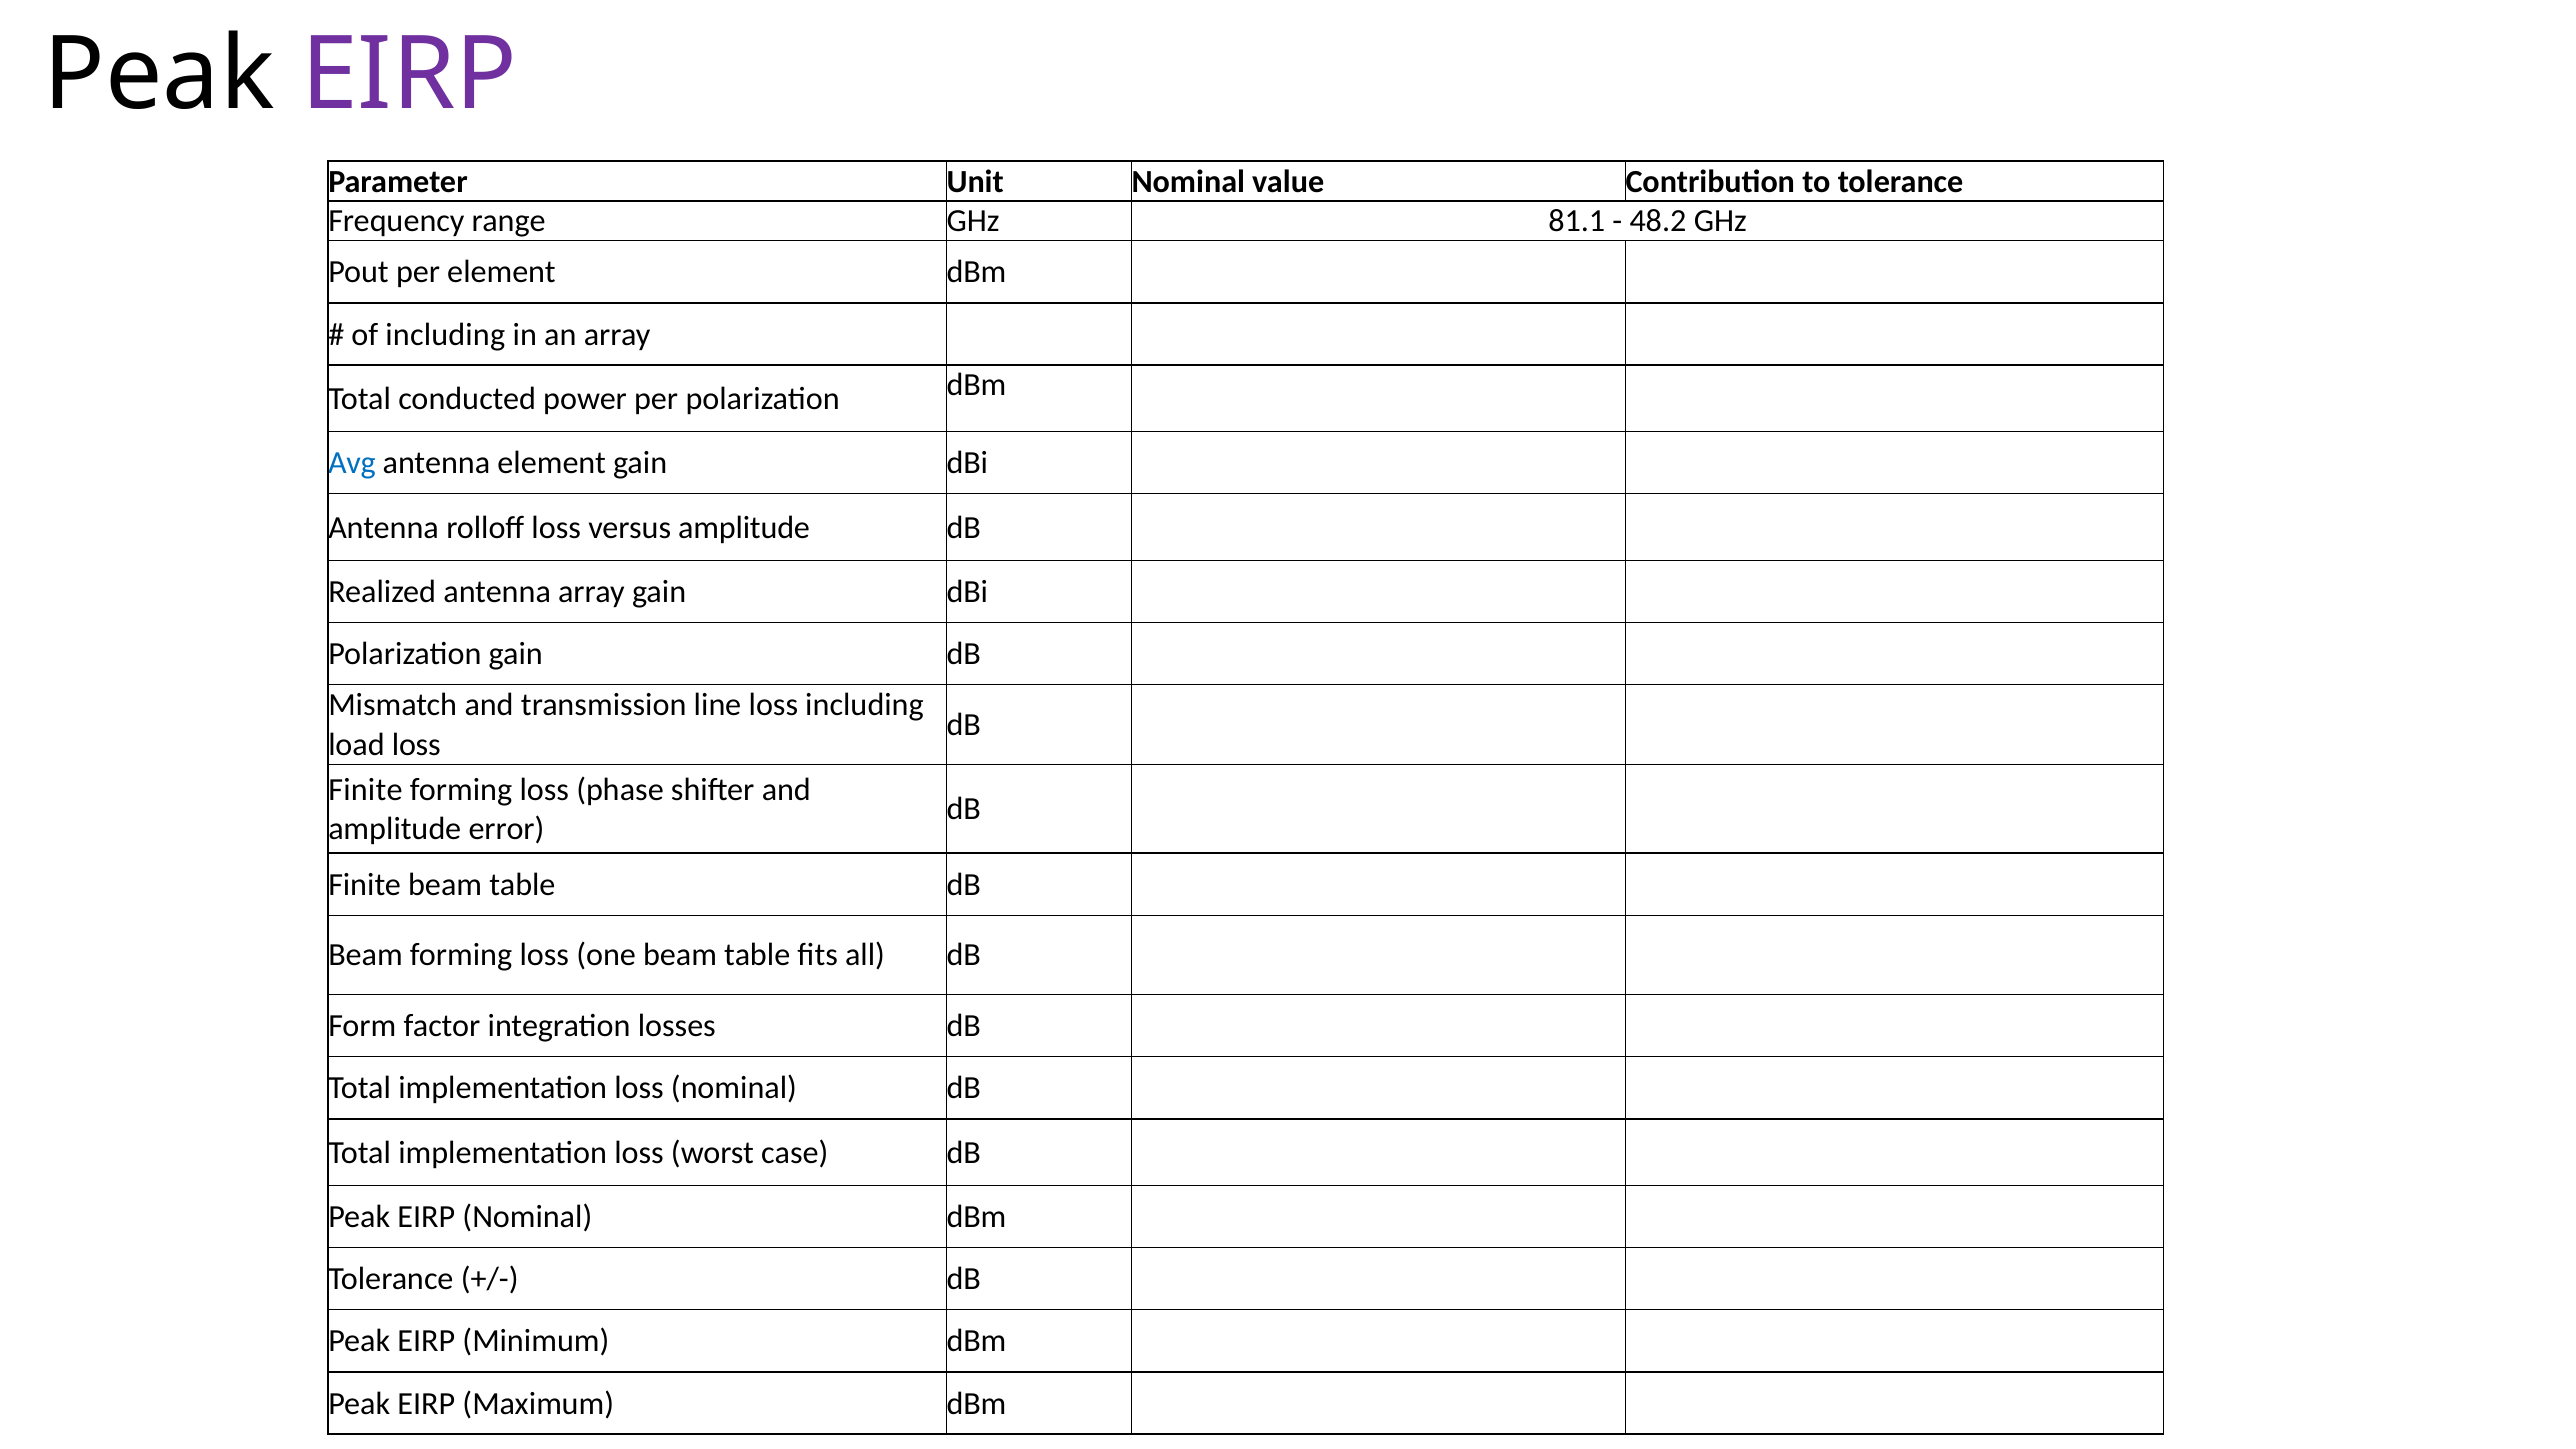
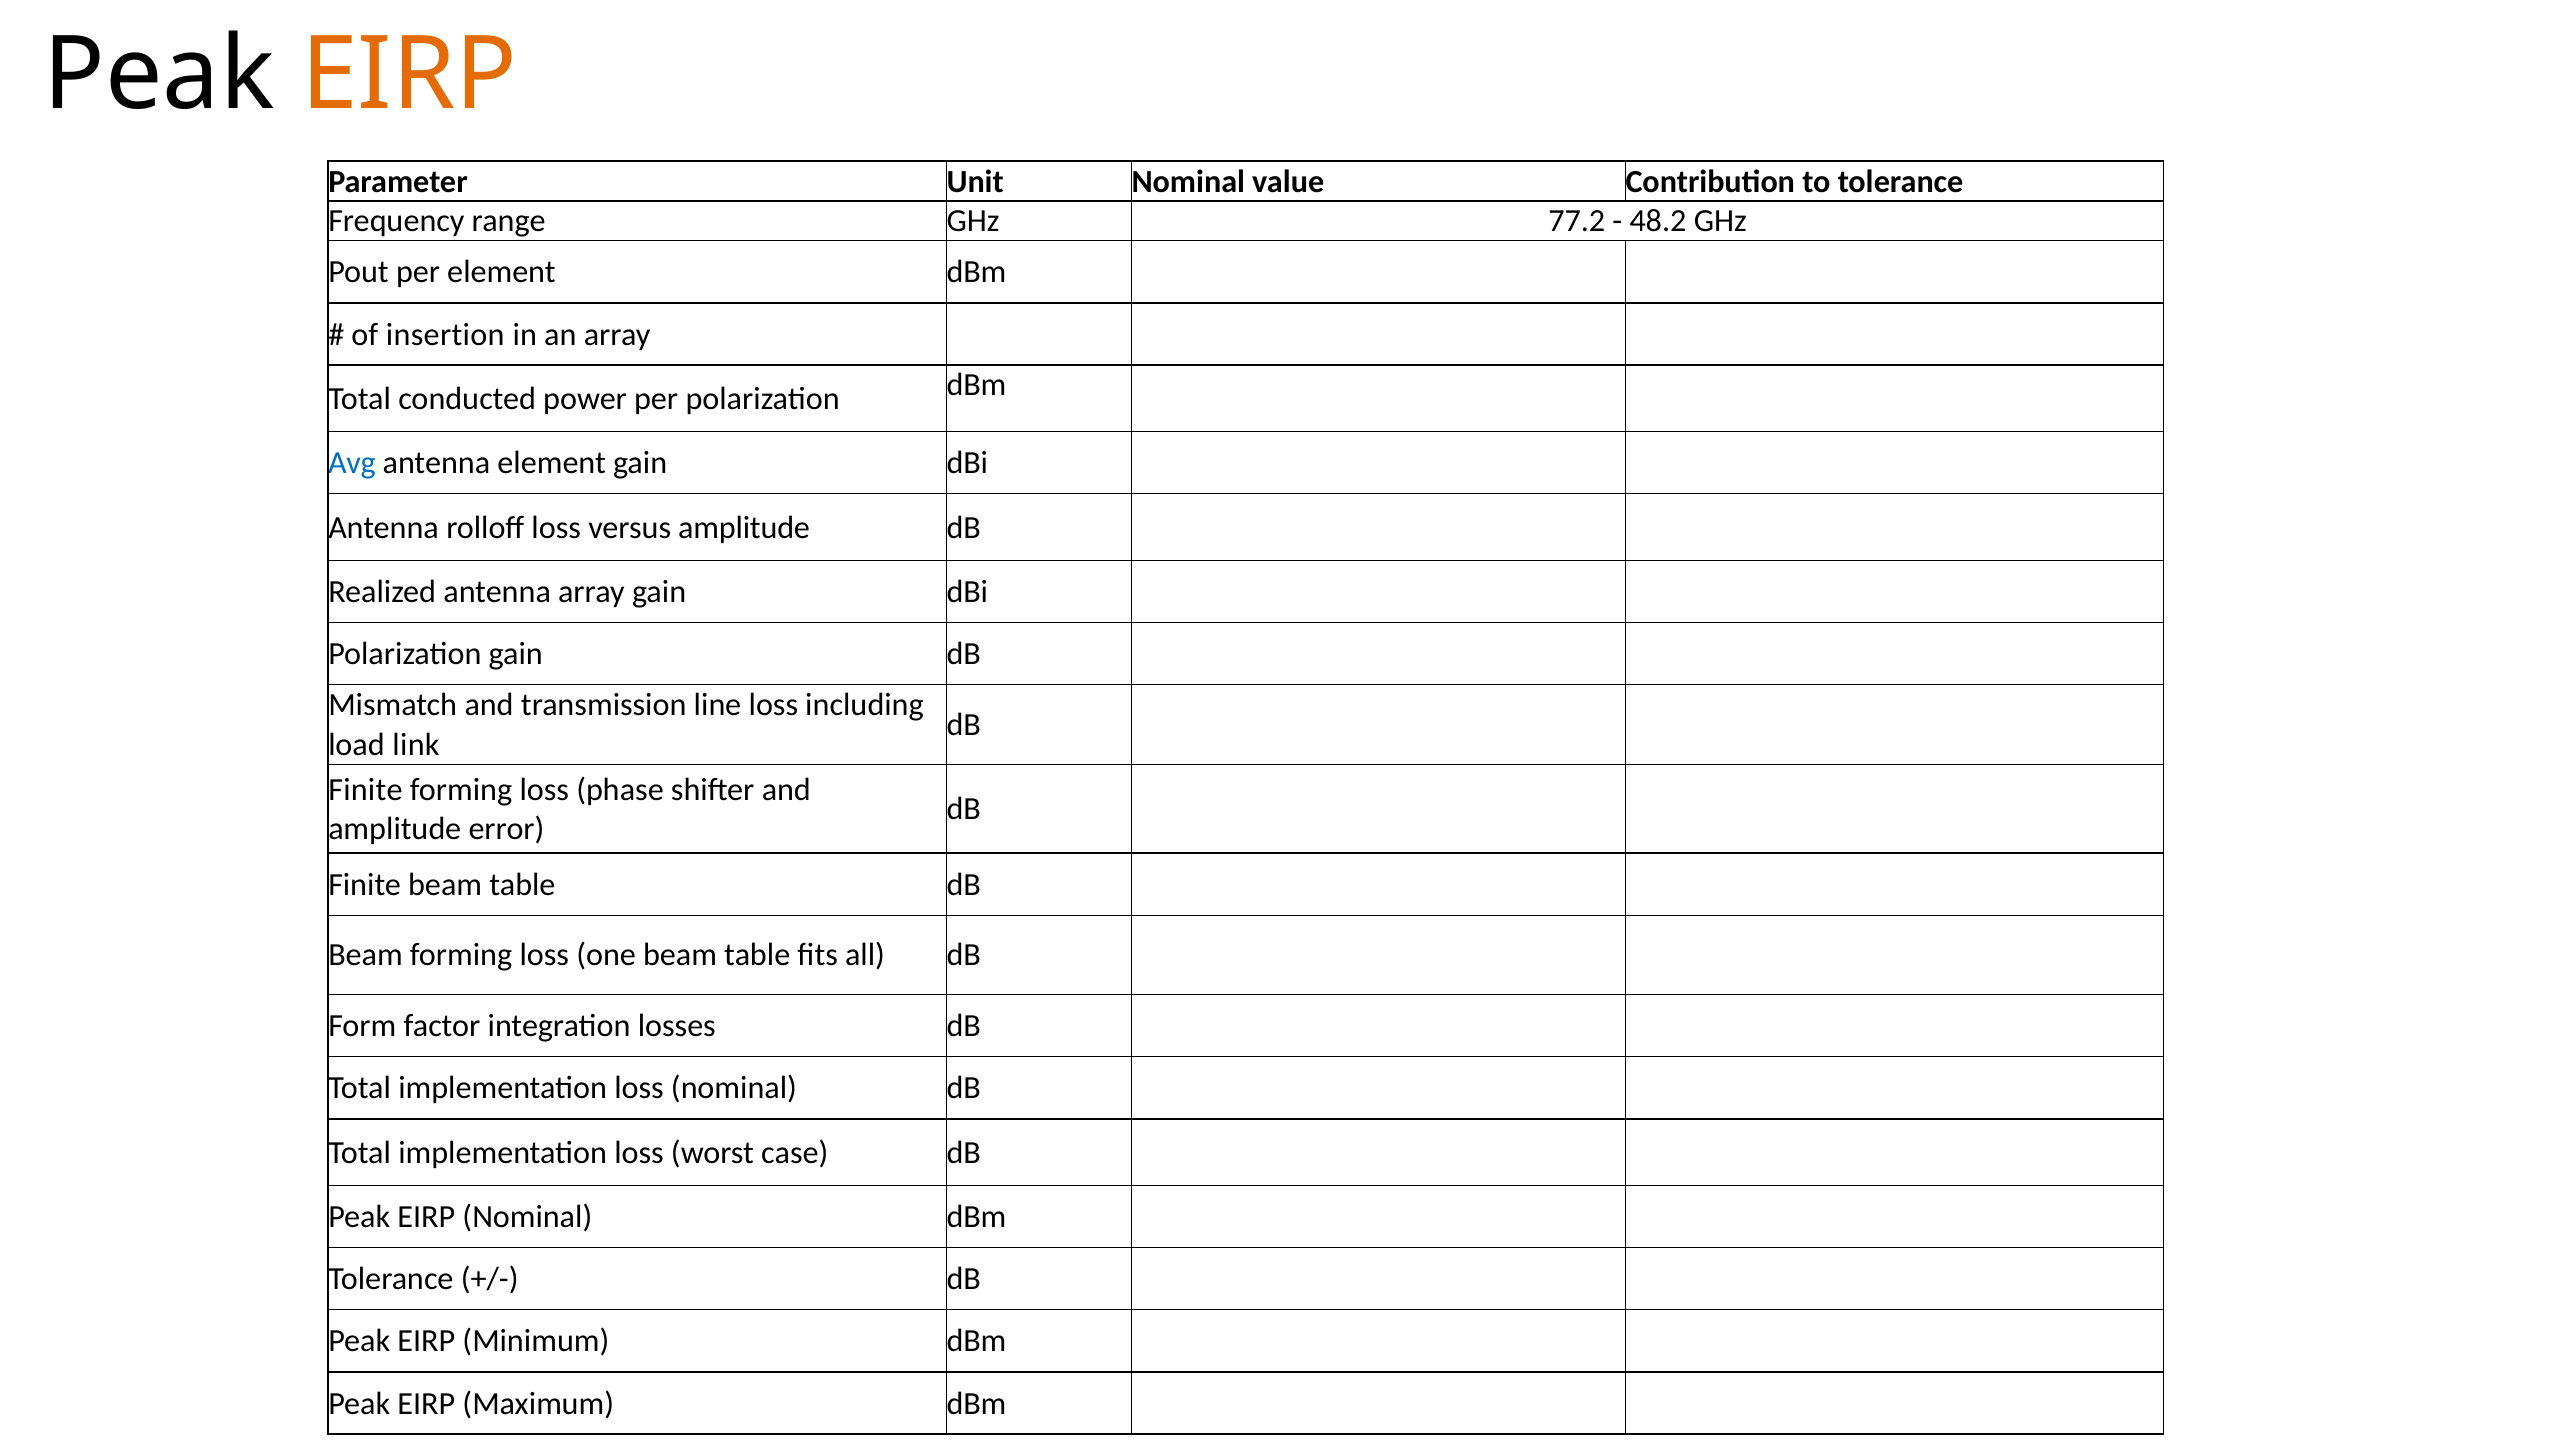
EIRP at (409, 74) colour: purple -> orange
81.1: 81.1 -> 77.2
of including: including -> insertion
load loss: loss -> link
